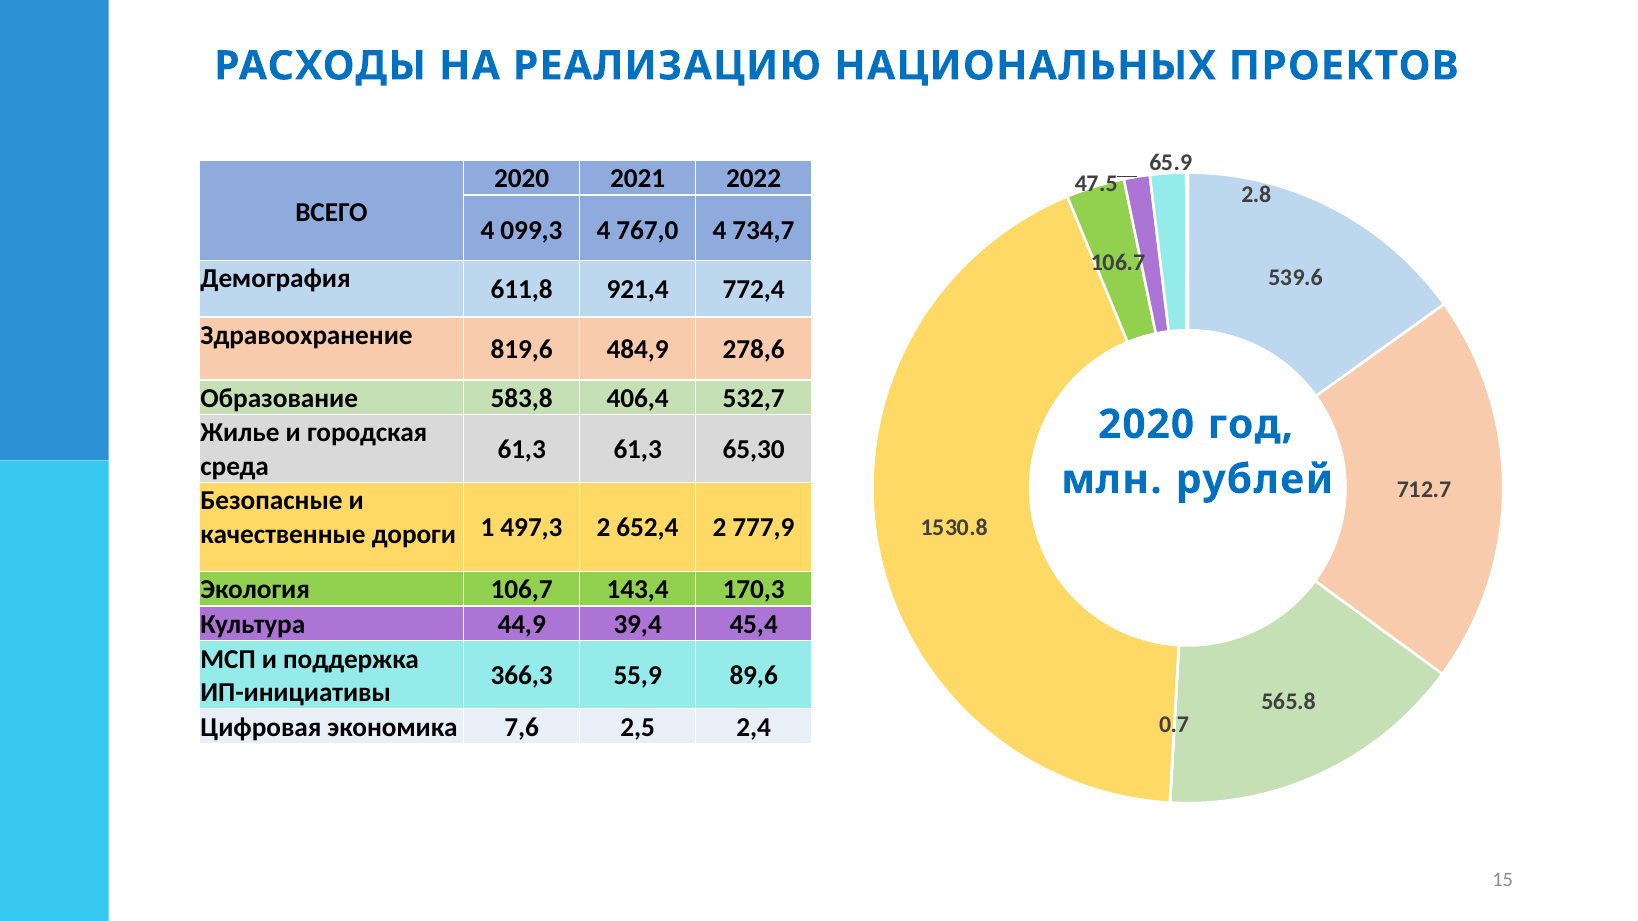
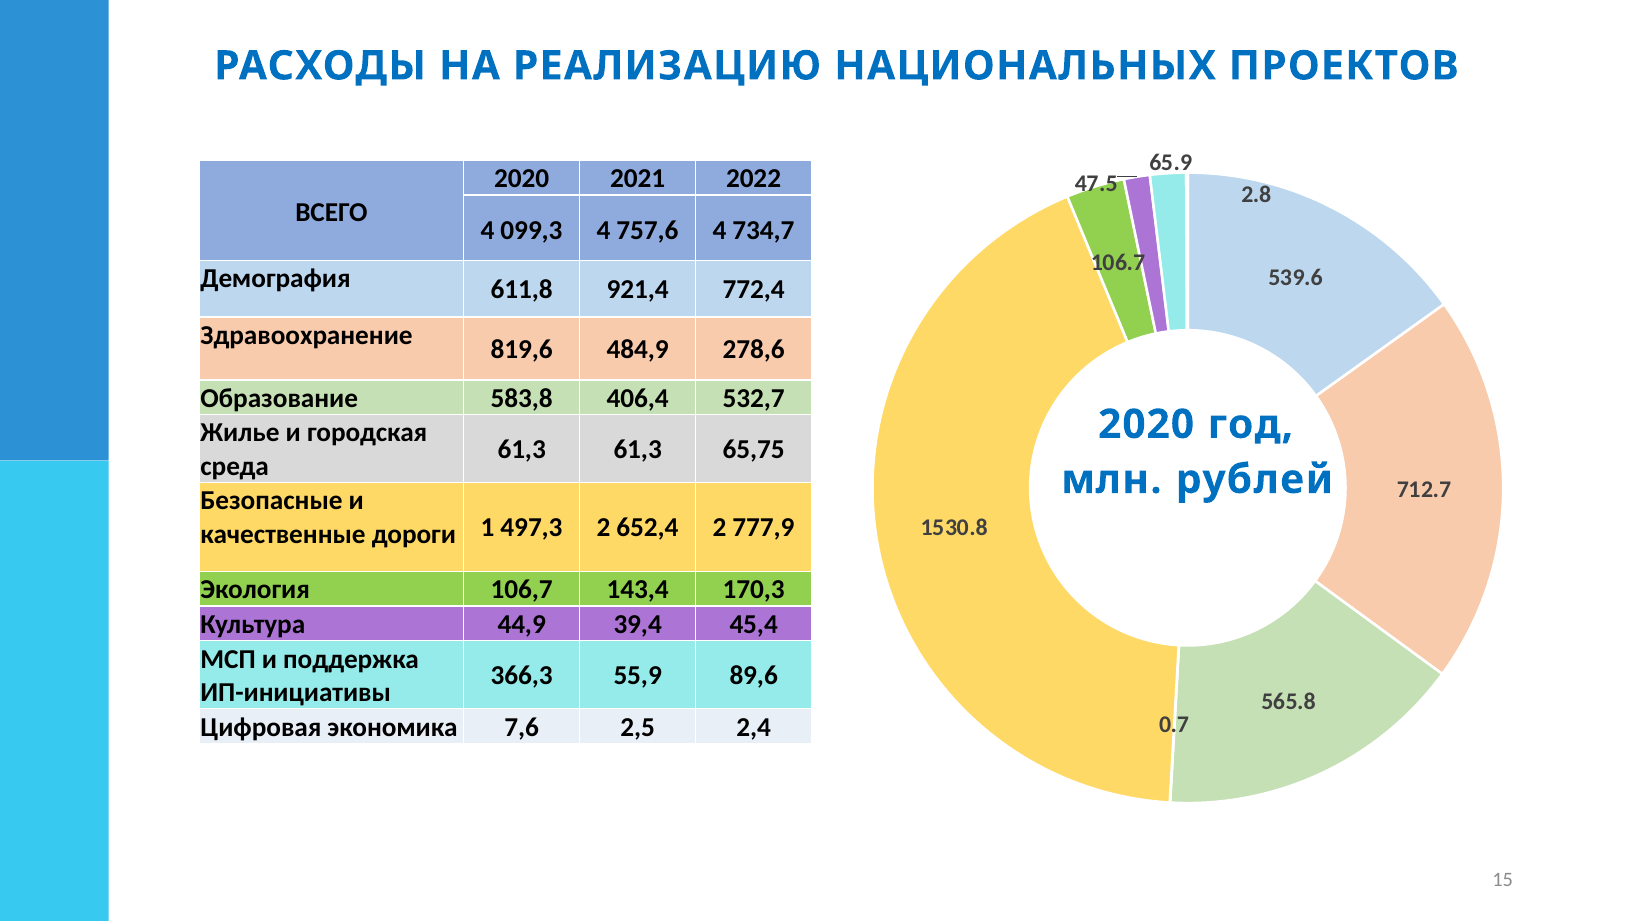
767,0: 767,0 -> 757,6
65,30: 65,30 -> 65,75
